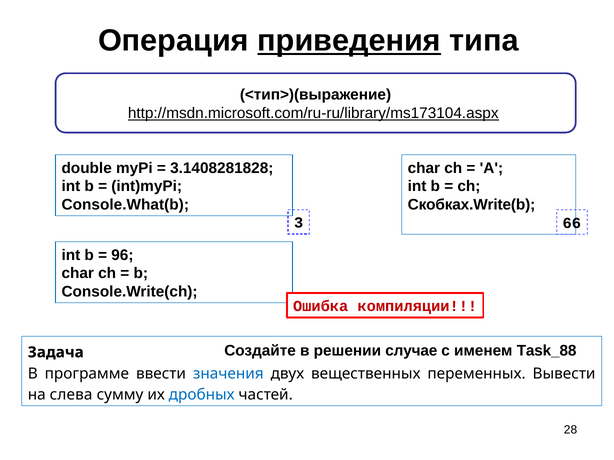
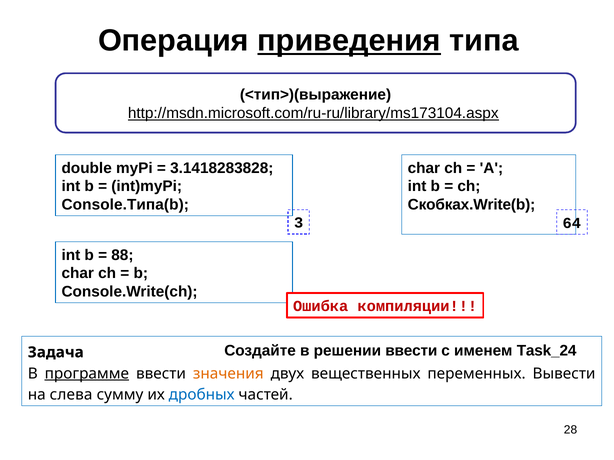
3.1408281828: 3.1408281828 -> 3.1418283828
Console.What(b: Console.What(b -> Console.Типа(b
66: 66 -> 64
96: 96 -> 88
решении случае: случае -> ввести
Task_88: Task_88 -> Task_24
программе underline: none -> present
значения colour: blue -> orange
